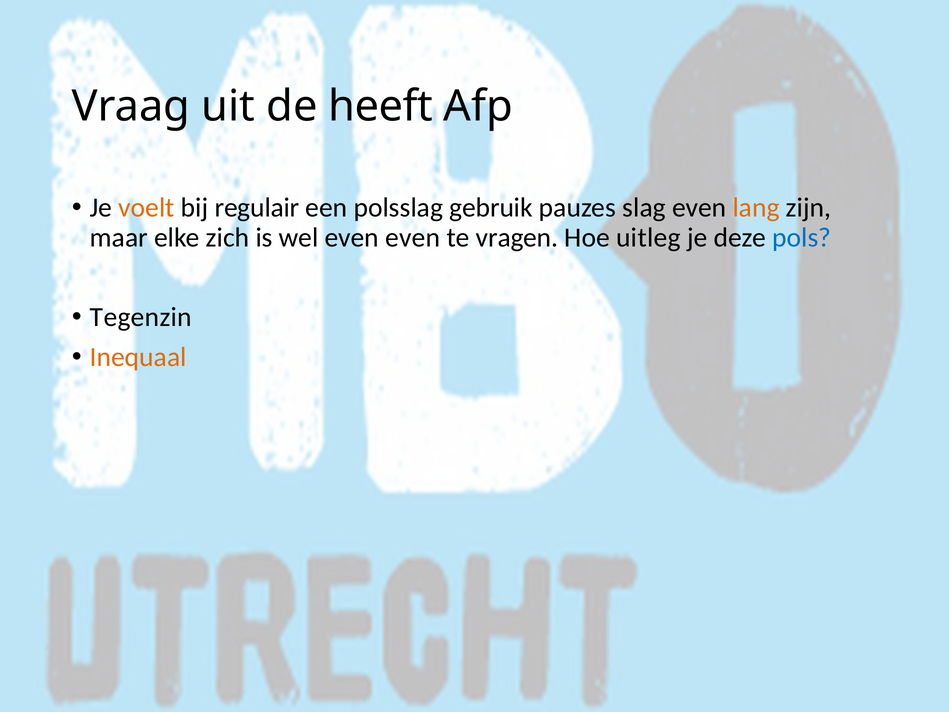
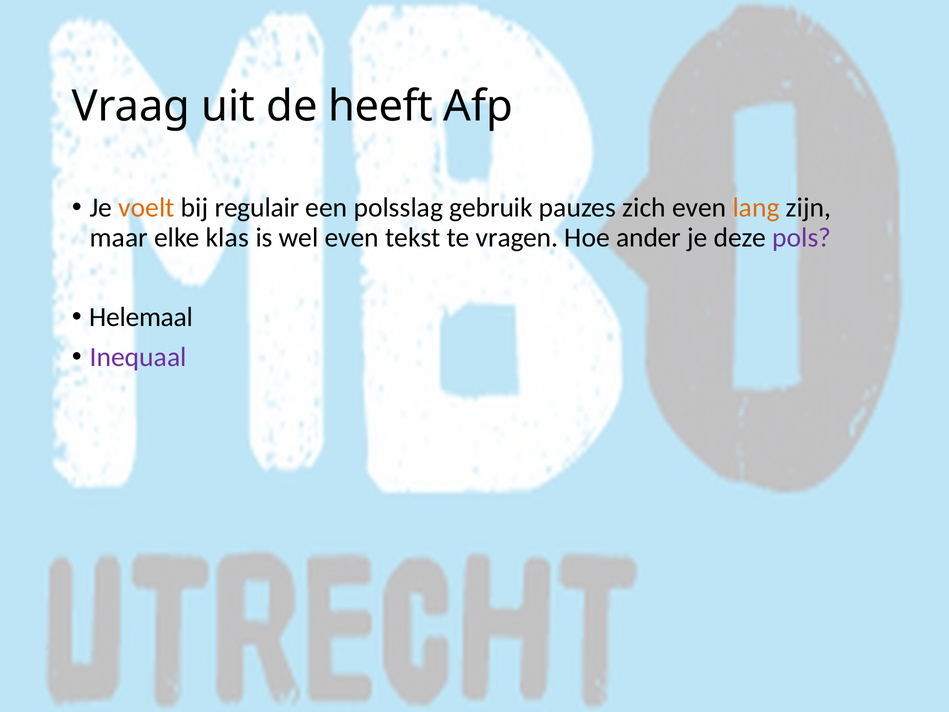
slag: slag -> zich
zich: zich -> klas
even even: even -> tekst
uitleg: uitleg -> ander
pols colour: blue -> purple
Tegenzin: Tegenzin -> Helemaal
Inequaal colour: orange -> purple
